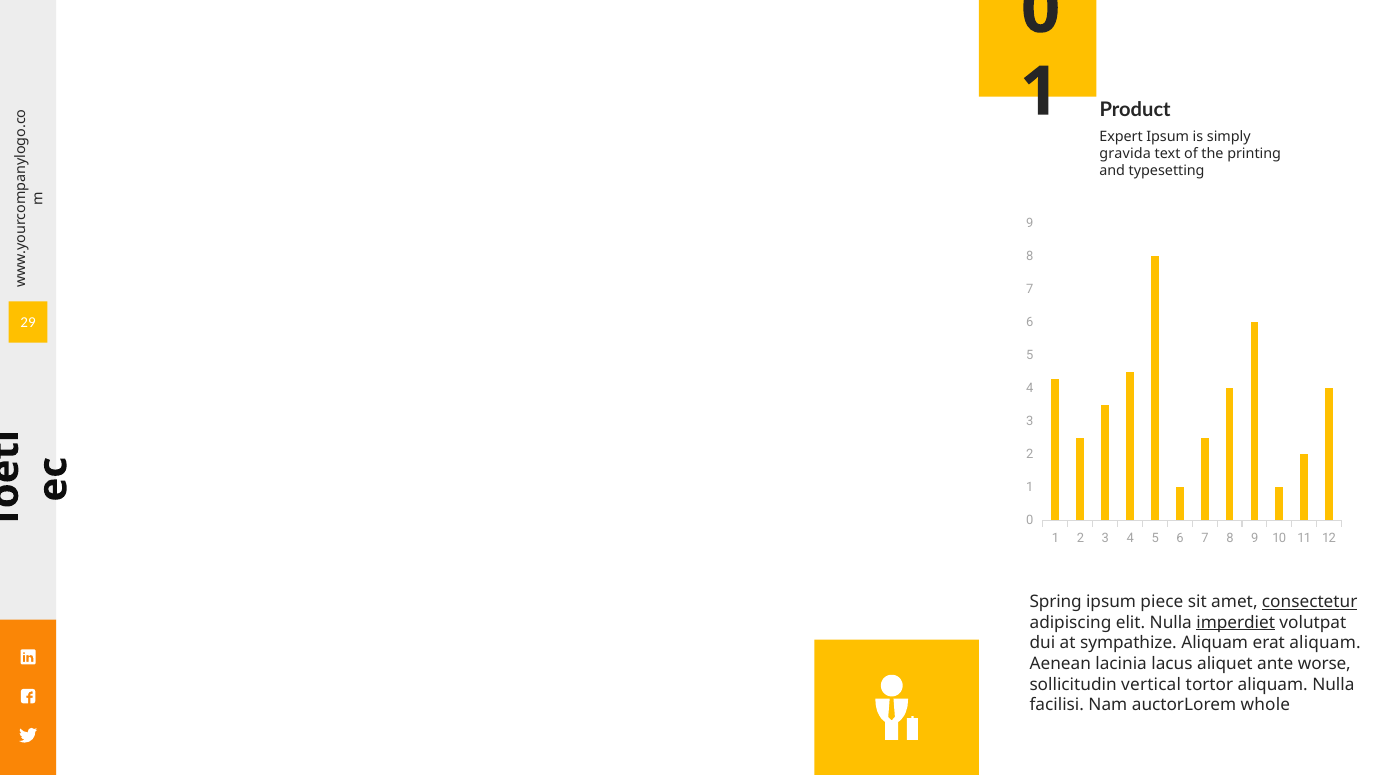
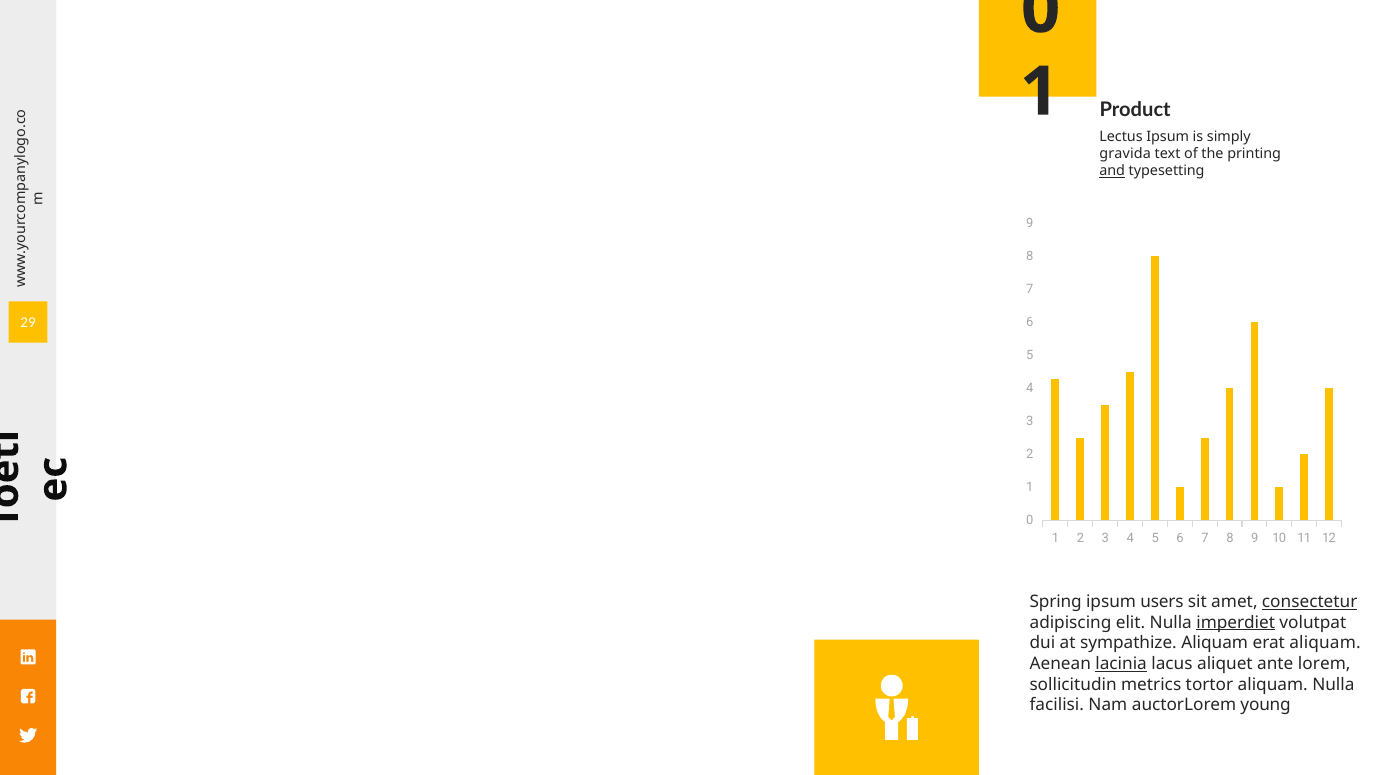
Expert: Expert -> Lectus
and underline: none -> present
piece: piece -> users
lacinia underline: none -> present
worse: worse -> lorem
vertical: vertical -> metrics
whole: whole -> young
